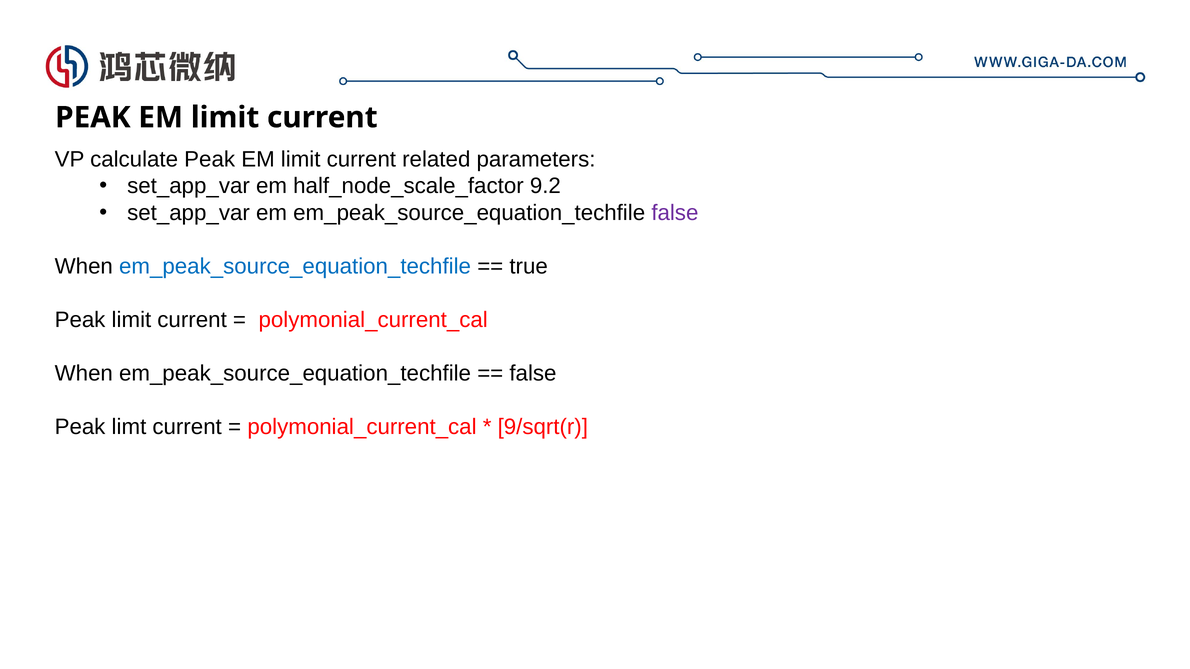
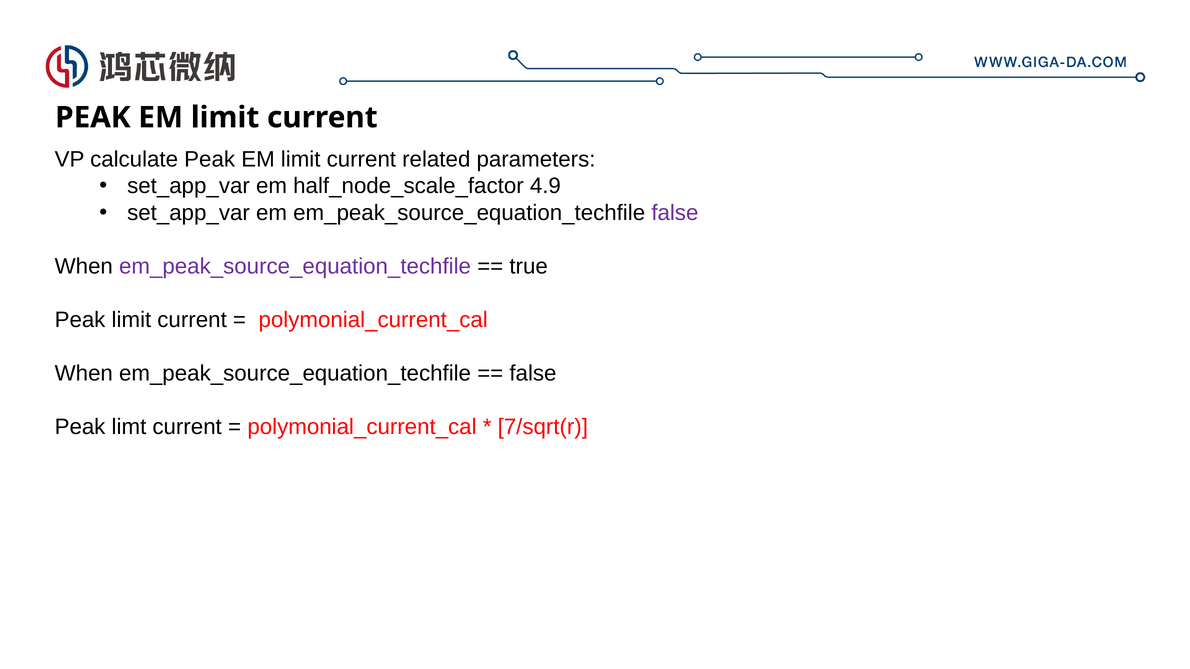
9.2: 9.2 -> 4.9
em_peak_source_equation_techfile at (295, 267) colour: blue -> purple
9/sqrt(r: 9/sqrt(r -> 7/sqrt(r
